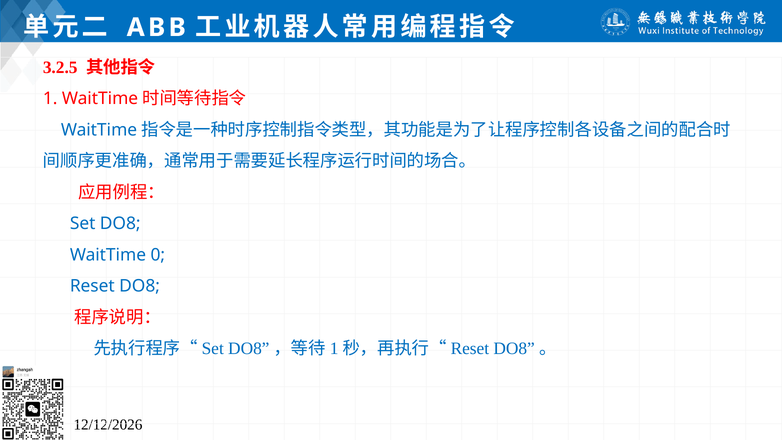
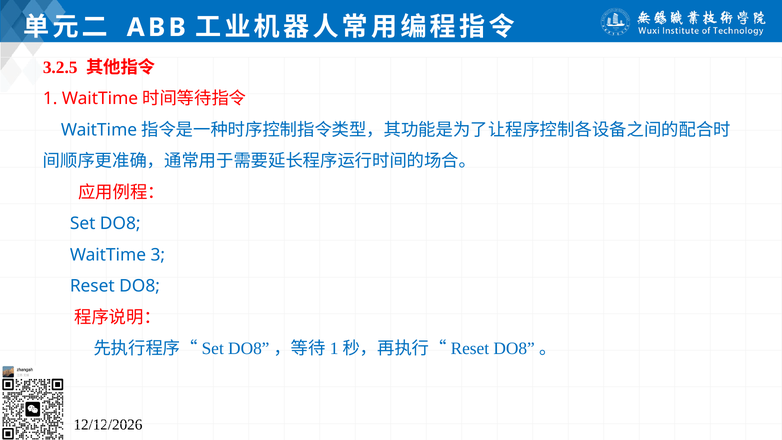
0: 0 -> 3
